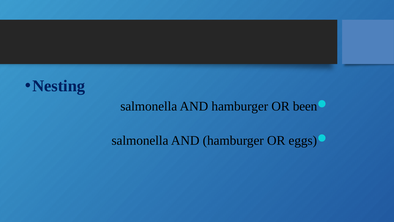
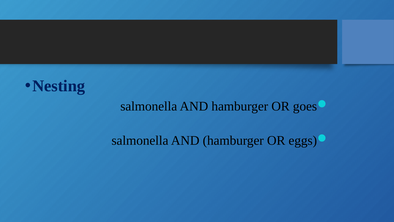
been: been -> goes
